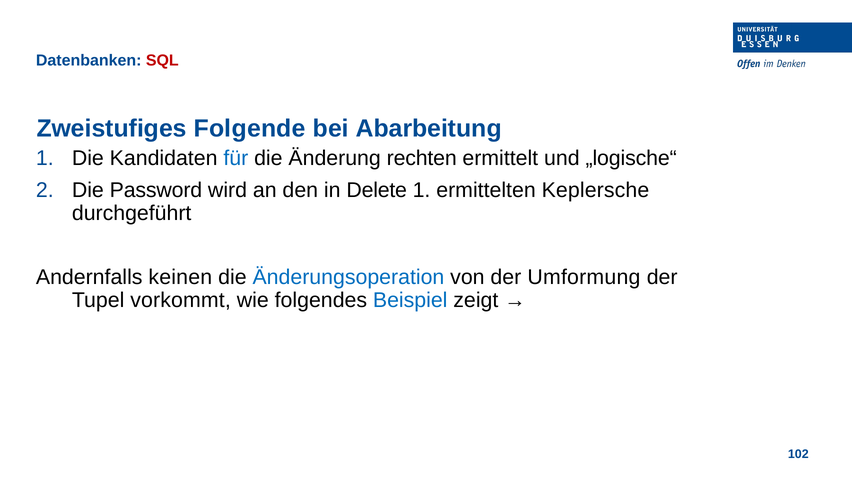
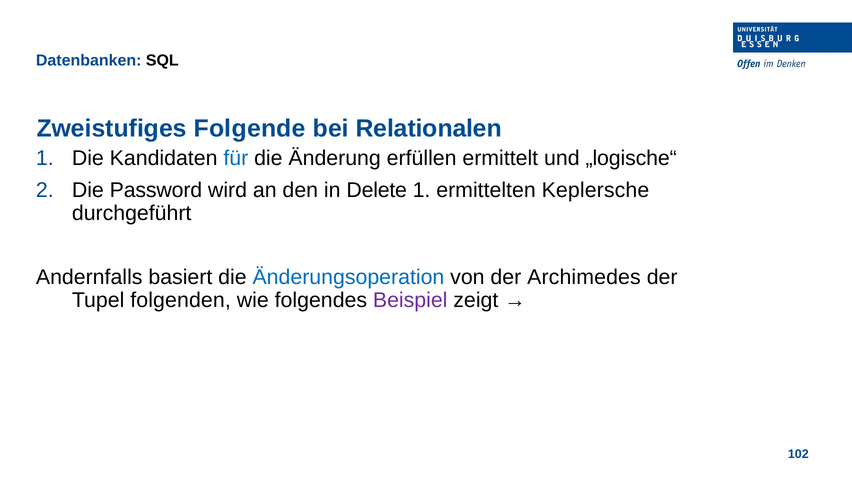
SQL colour: red -> black
Abarbeitung: Abarbeitung -> Relationalen
rechten: rechten -> erfüllen
keinen: keinen -> basiert
Umformung: Umformung -> Archimedes
vorkommt: vorkommt -> folgenden
Beispiel colour: blue -> purple
